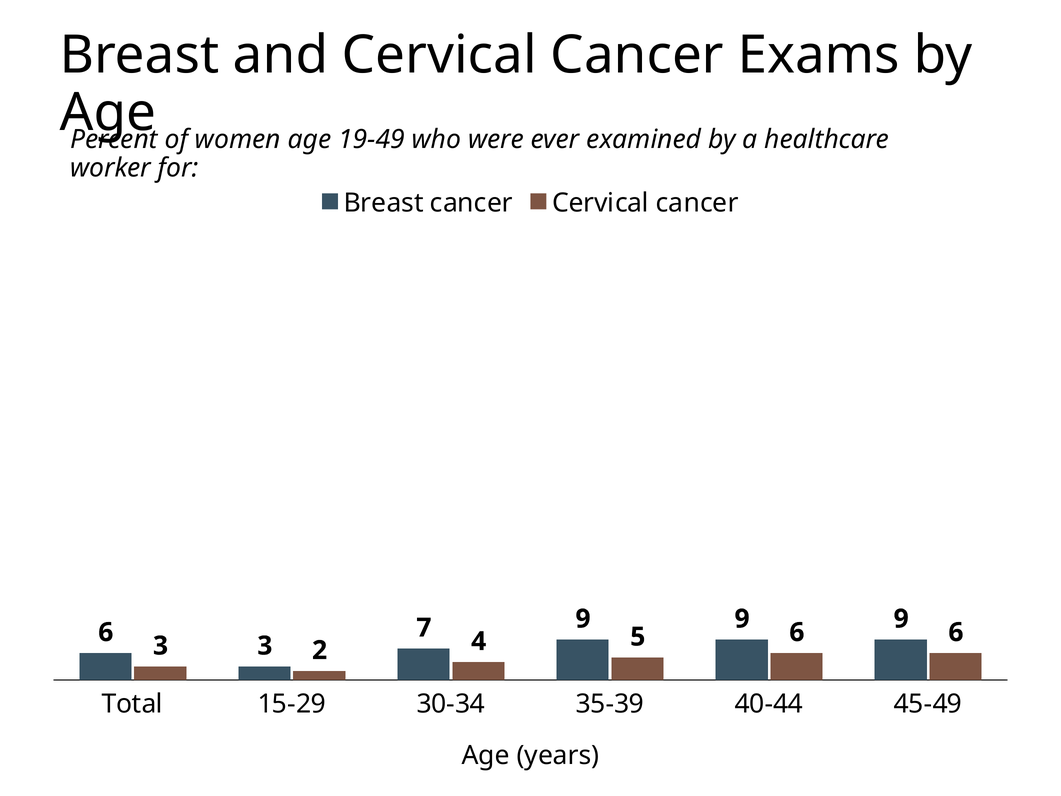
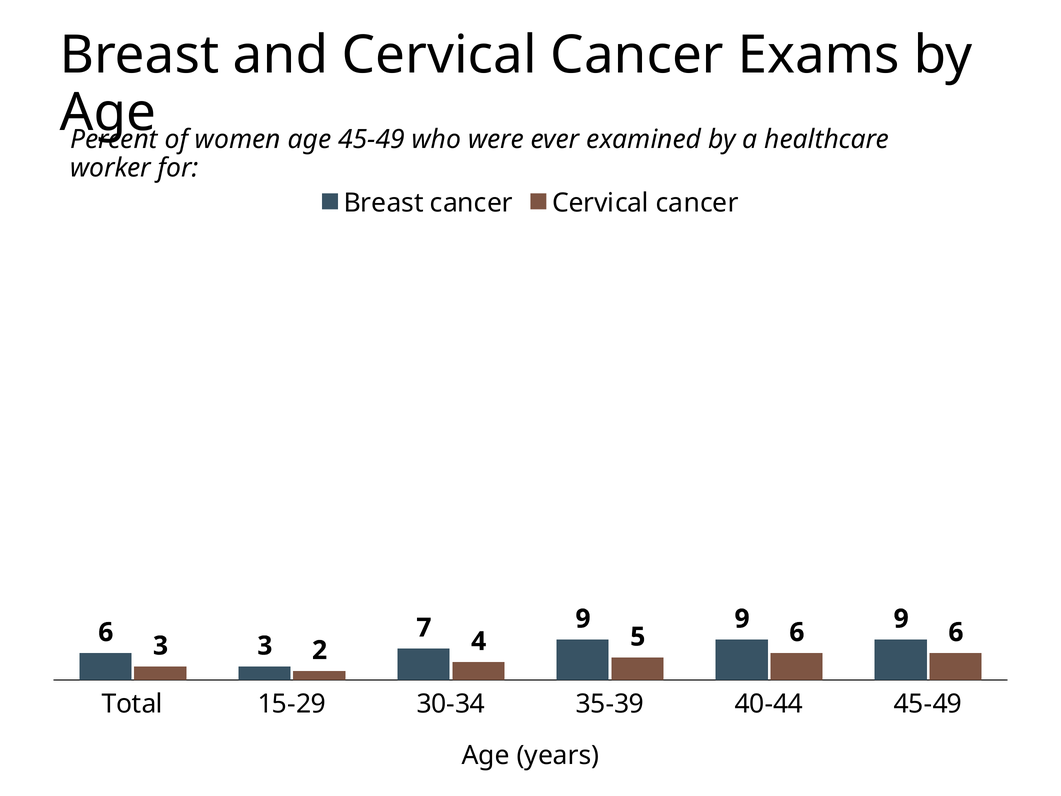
age 19-49: 19-49 -> 45-49
